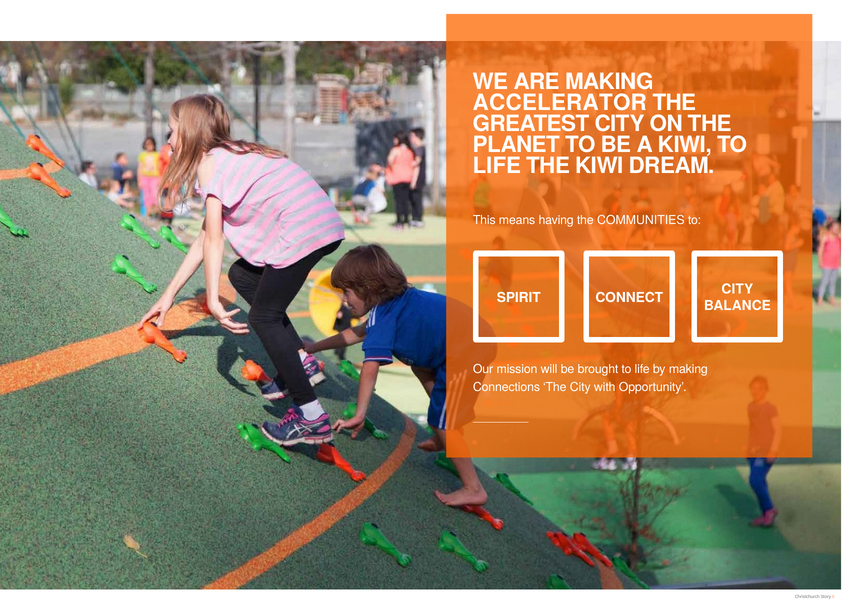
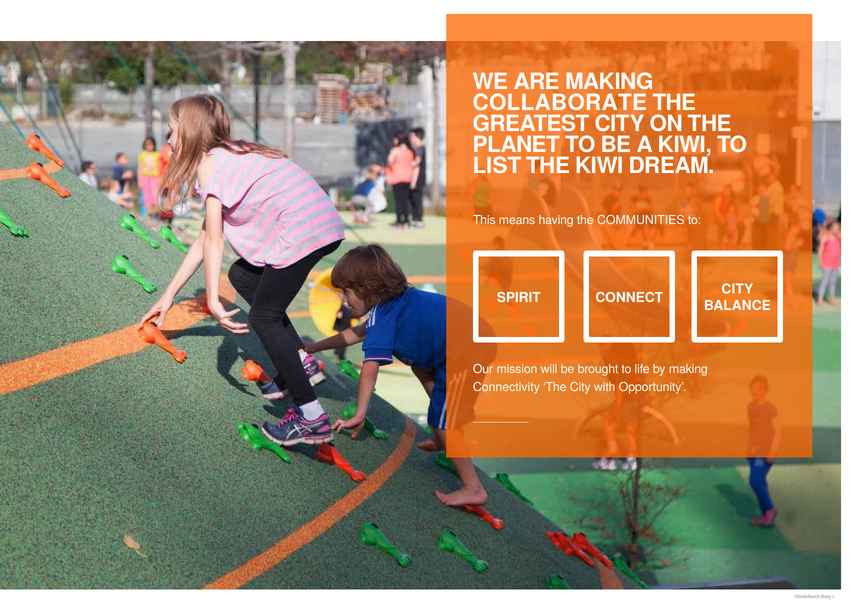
ACCELERATOR: ACCELERATOR -> COLLABORATE
LIFE at (497, 166): LIFE -> LIST
Connections: Connections -> Connectivity
